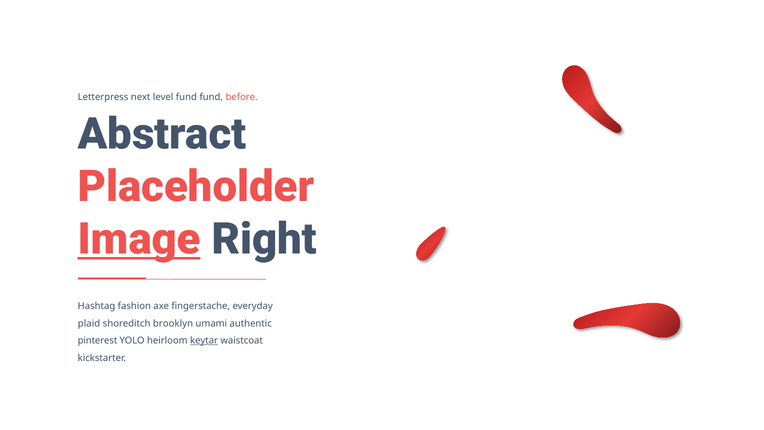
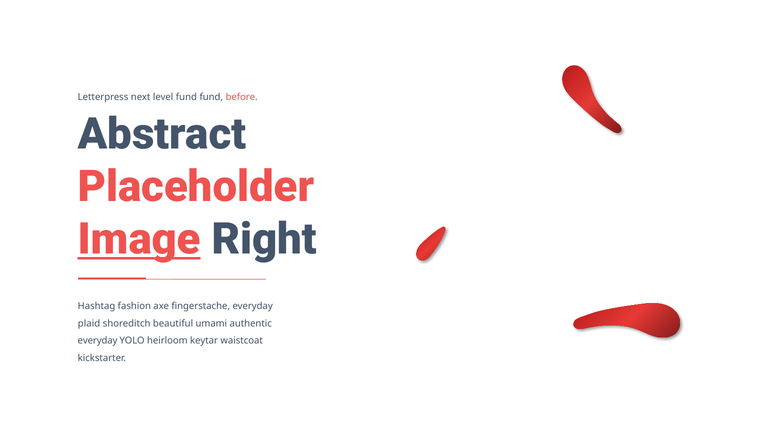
brooklyn: brooklyn -> beautiful
pinterest at (98, 340): pinterest -> everyday
keytar underline: present -> none
